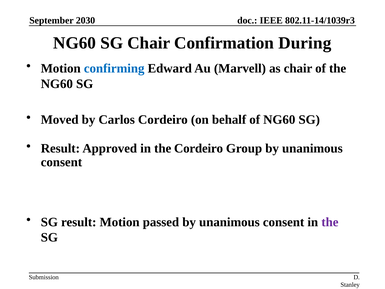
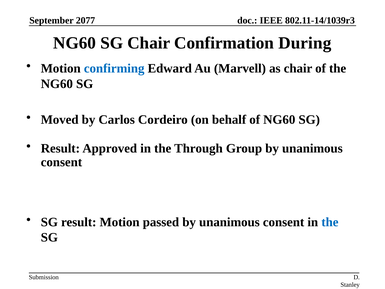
2030: 2030 -> 2077
the Cordeiro: Cordeiro -> Through
the at (330, 222) colour: purple -> blue
